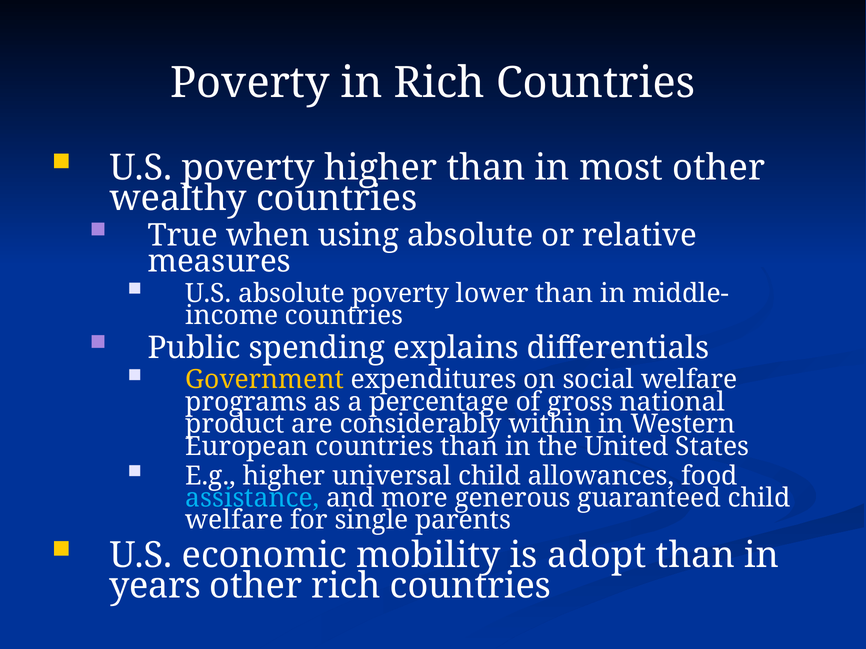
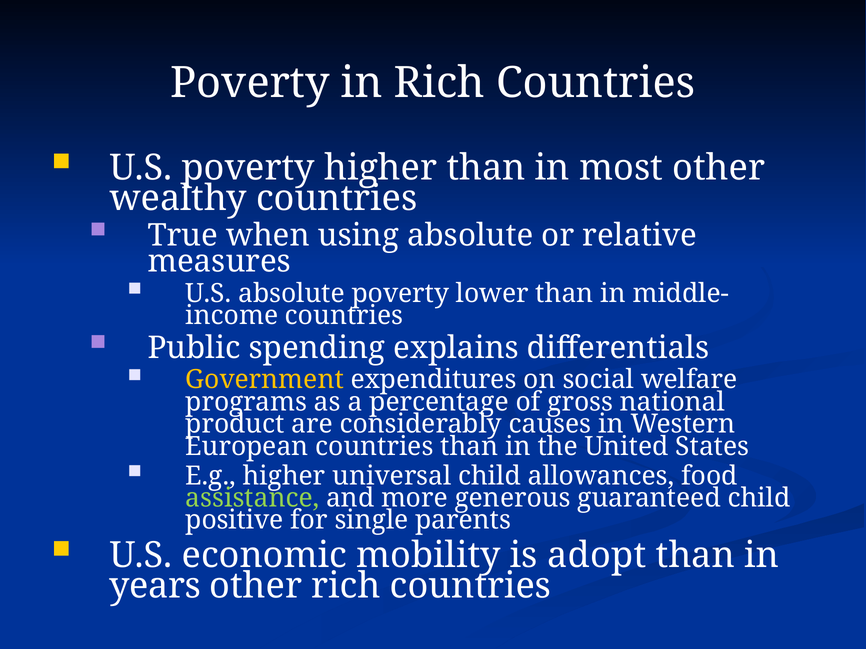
within: within -> causes
assistance colour: light blue -> light green
welfare at (234, 521): welfare -> positive
